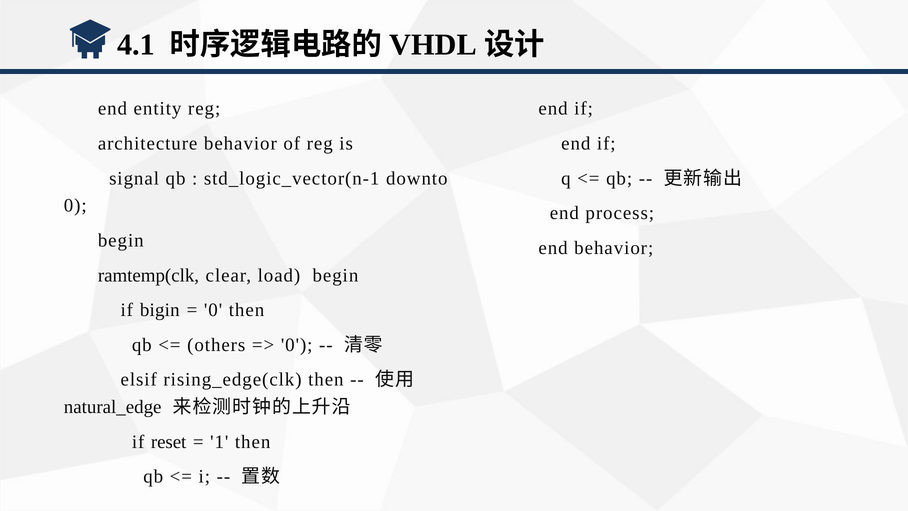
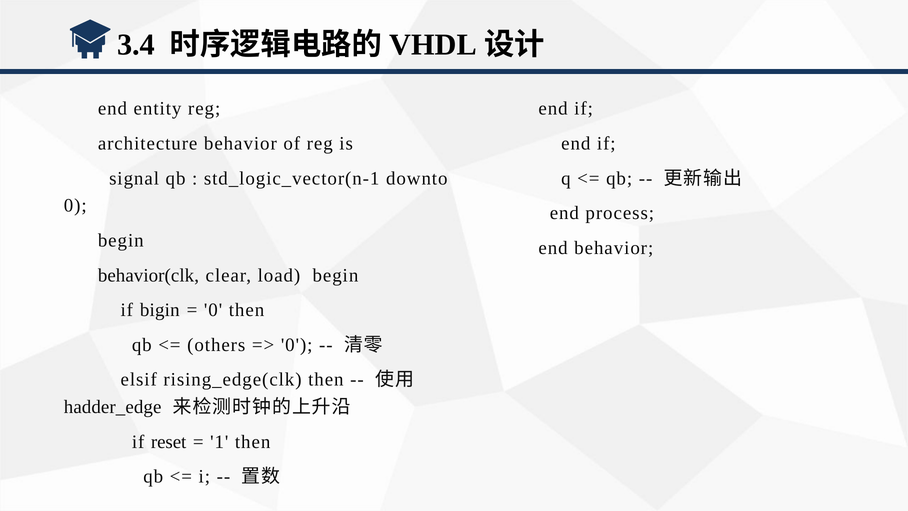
4.1: 4.1 -> 3.4
ramtemp(clk: ramtemp(clk -> behavior(clk
natural_edge: natural_edge -> hadder_edge
